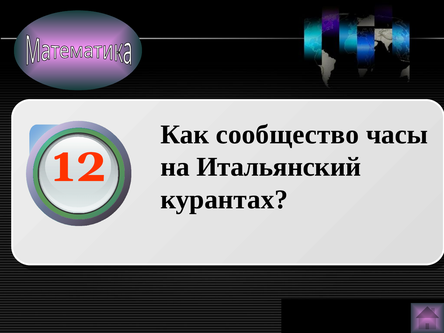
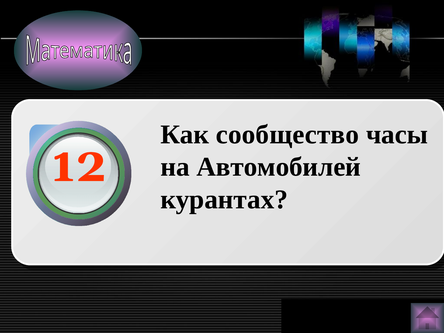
Итальянский: Итальянский -> Автомобилей
